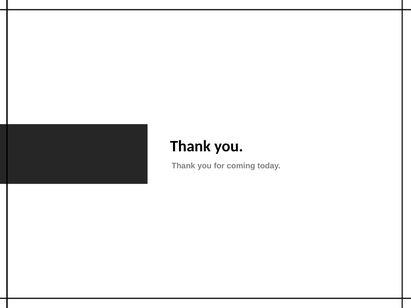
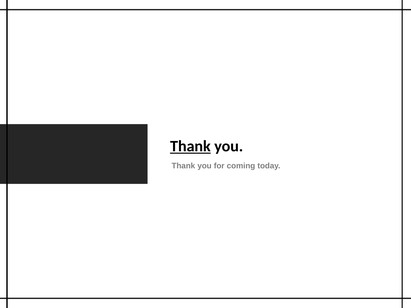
Thank at (190, 146) underline: none -> present
